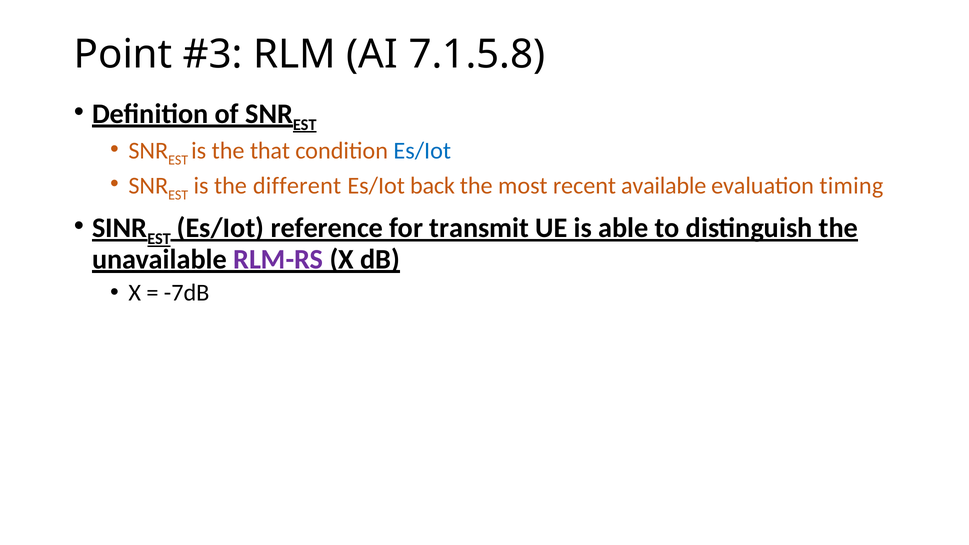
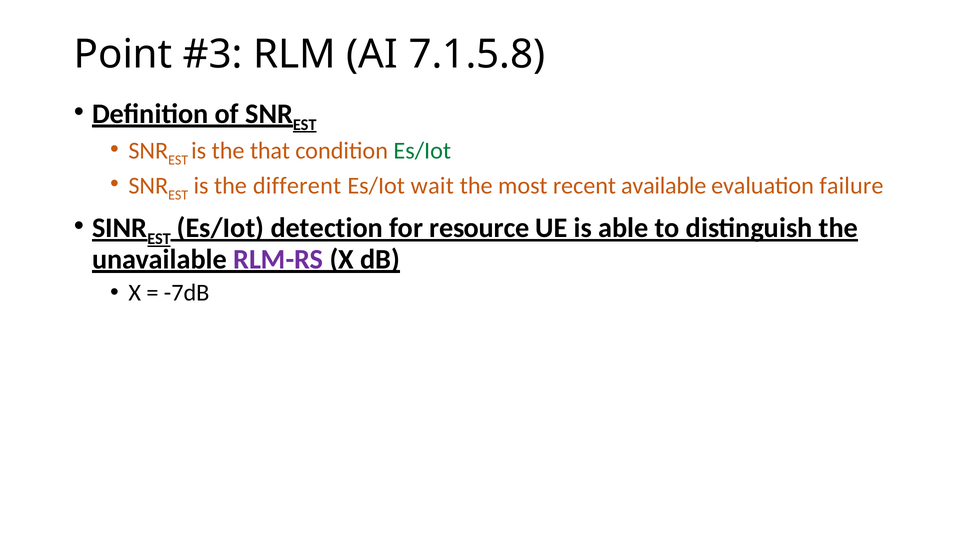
Es/Iot at (422, 151) colour: blue -> green
back: back -> wait
timing: timing -> failure
reference: reference -> detection
transmit: transmit -> resource
